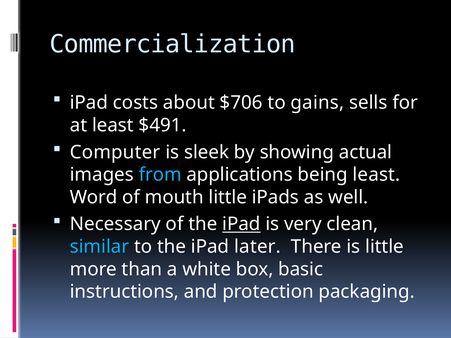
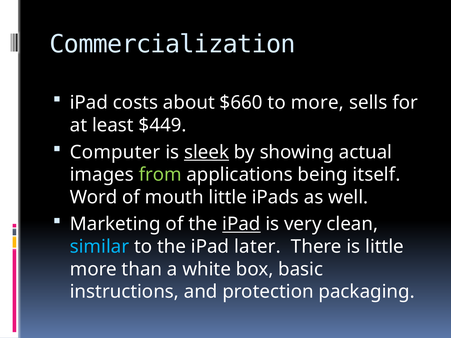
$706: $706 -> $660
to gains: gains -> more
$491: $491 -> $449
sleek underline: none -> present
from colour: light blue -> light green
being least: least -> itself
Necessary: Necessary -> Marketing
